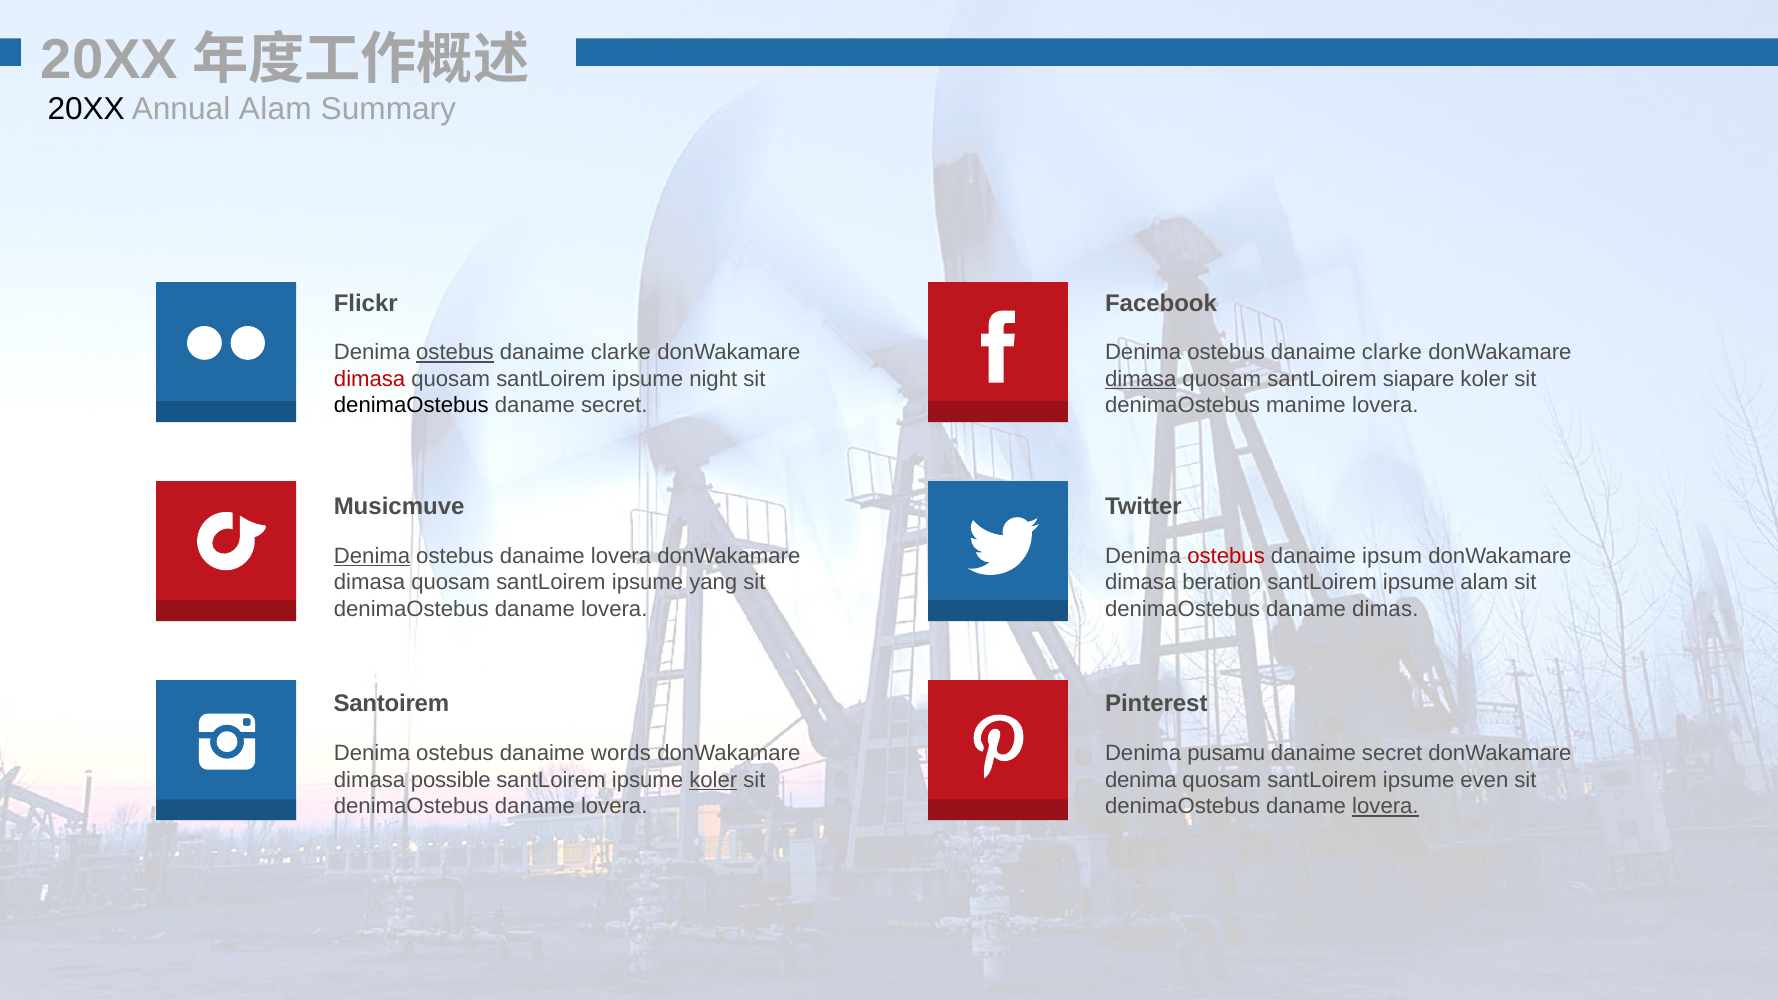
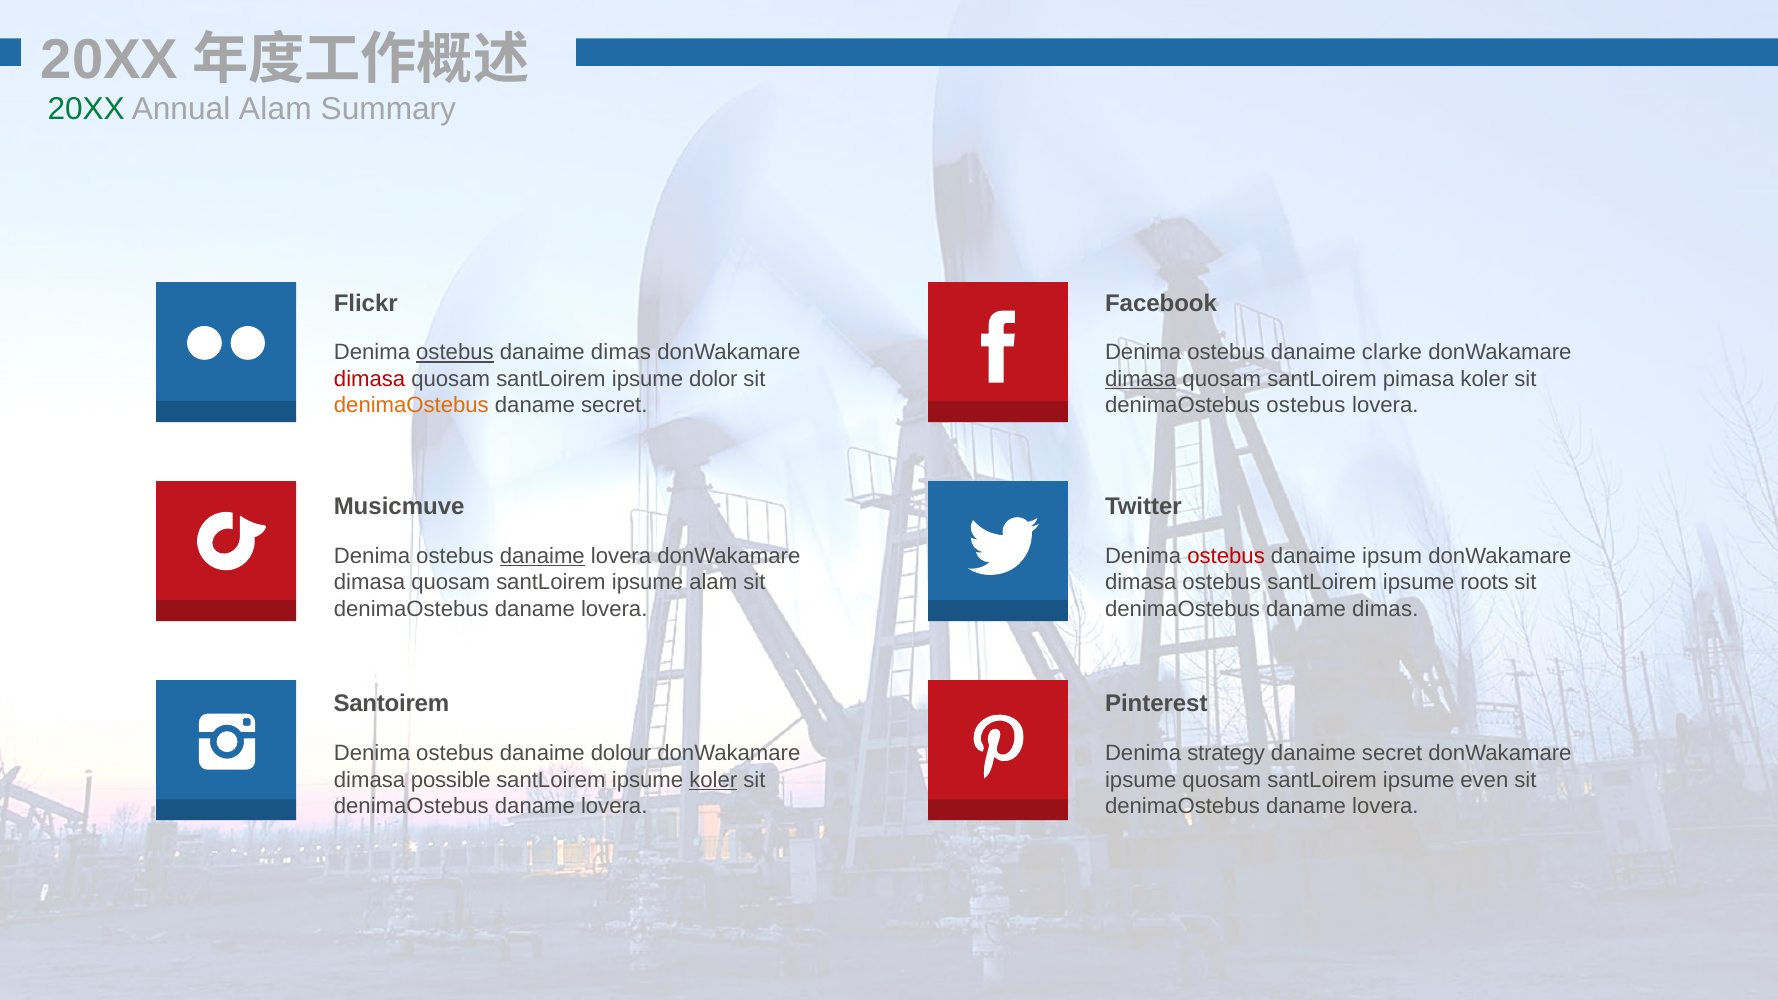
20XX at (86, 109) colour: black -> green
clarke at (621, 352): clarke -> dimas
night: night -> dolor
siapare: siapare -> pimasa
denimaOstebus at (411, 406) colour: black -> orange
denimaOstebus manime: manime -> ostebus
Denima at (372, 556) underline: present -> none
danaime at (542, 556) underline: none -> present
ipsume yang: yang -> alam
dimasa beration: beration -> ostebus
ipsume alam: alam -> roots
words: words -> dolour
pusamu: pusamu -> strategy
denima at (1141, 780): denima -> ipsume
lovera at (1385, 807) underline: present -> none
